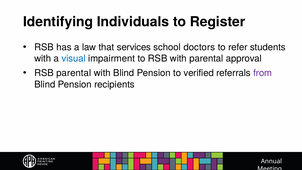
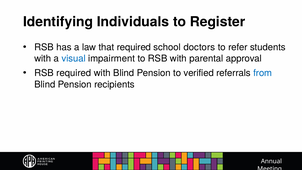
that services: services -> required
RSB parental: parental -> required
from colour: purple -> blue
